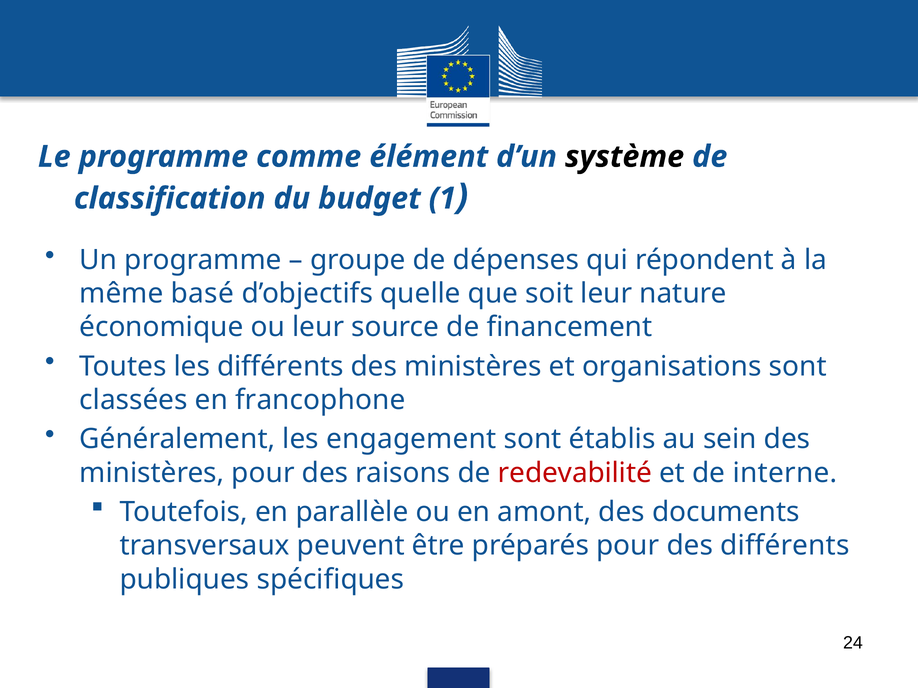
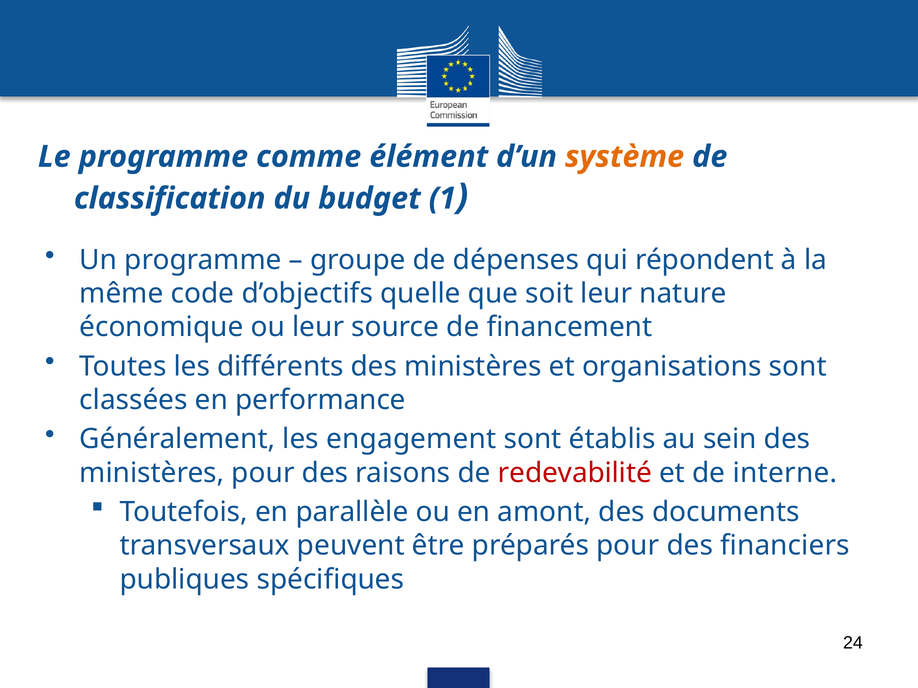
système colour: black -> orange
basé: basé -> code
francophone: francophone -> performance
des différents: différents -> financiers
